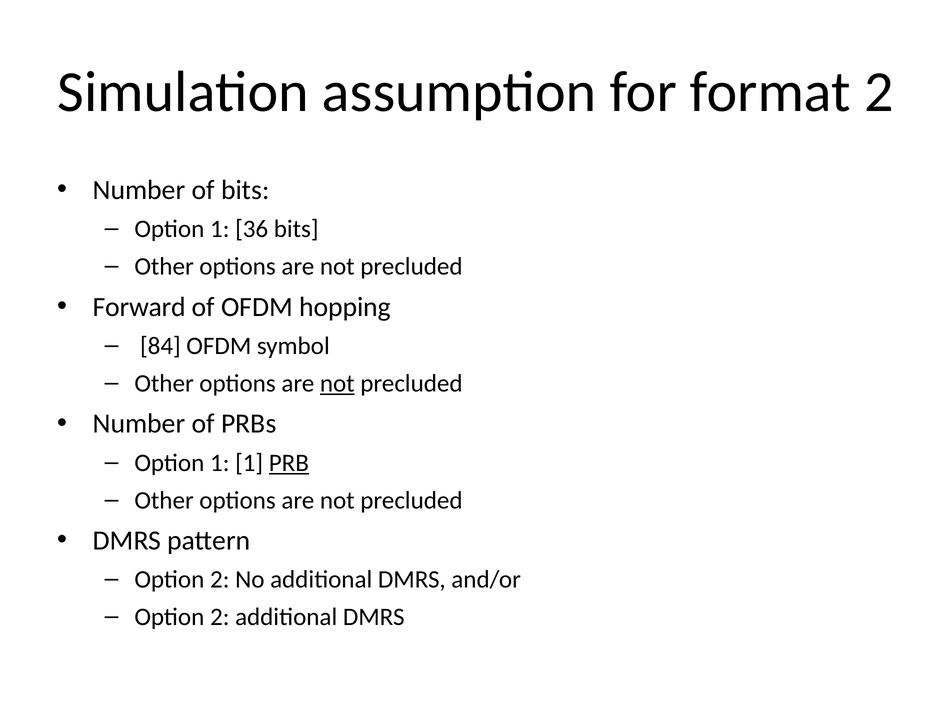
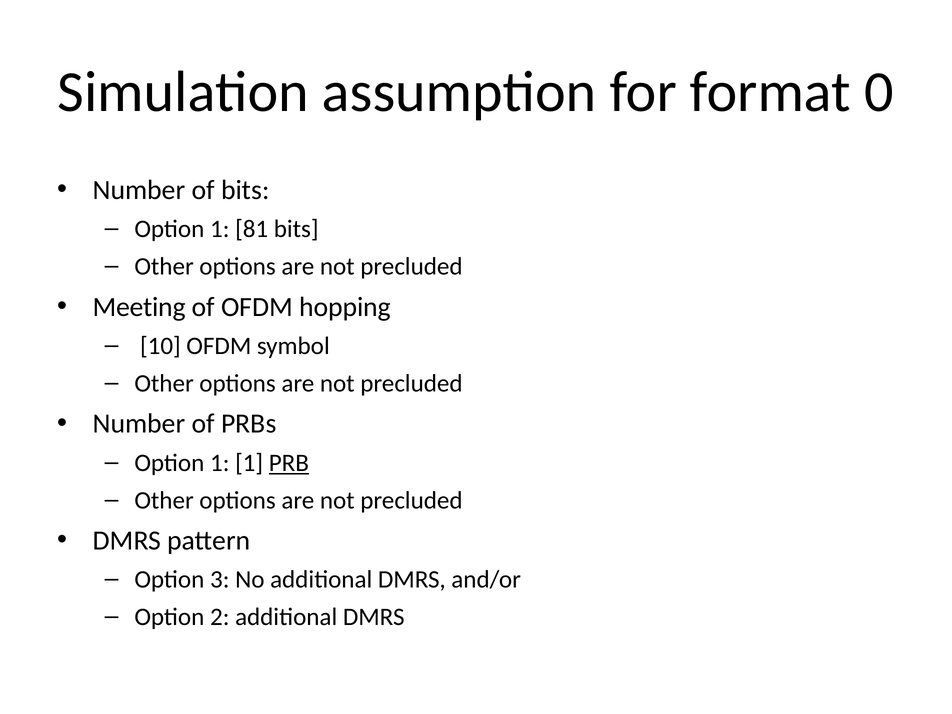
format 2: 2 -> 0
36: 36 -> 81
Forward: Forward -> Meeting
84: 84 -> 10
not at (337, 383) underline: present -> none
2 at (220, 580): 2 -> 3
